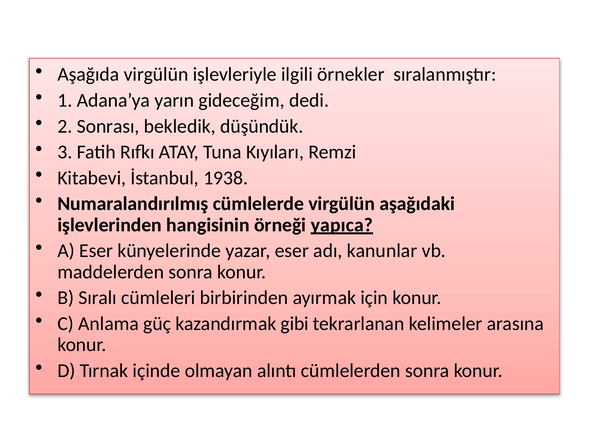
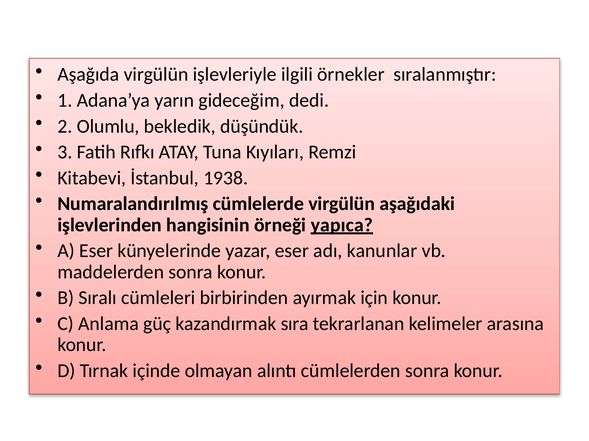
Sonrası: Sonrası -> Olumlu
gibi: gibi -> sıra
